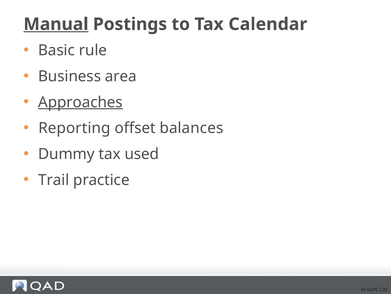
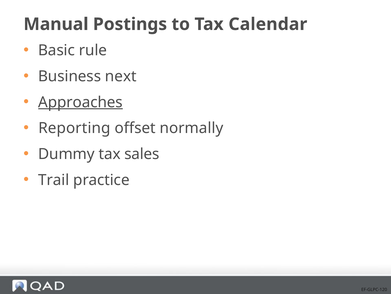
Manual underline: present -> none
area: area -> next
balances: balances -> normally
used: used -> sales
